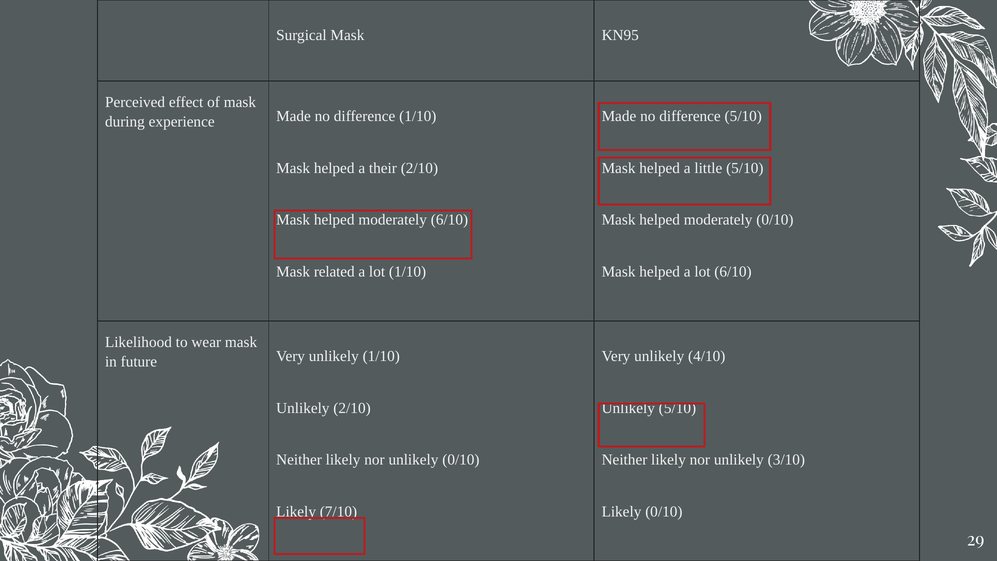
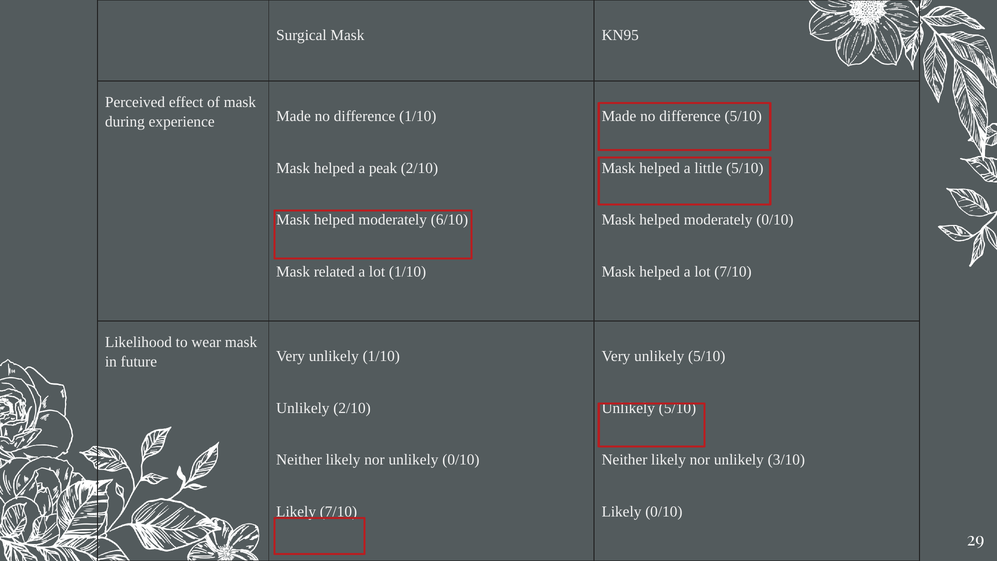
their: their -> peak
lot 6/10: 6/10 -> 7/10
Very unlikely 4/10: 4/10 -> 5/10
